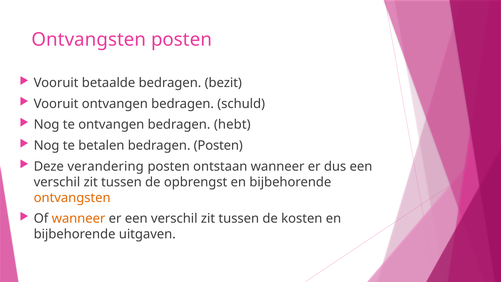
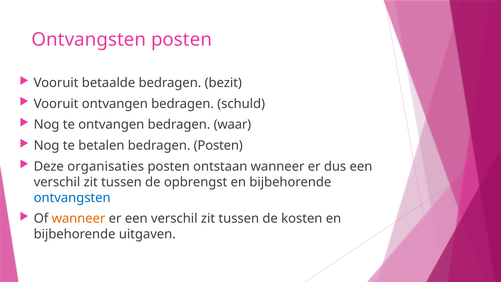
hebt: hebt -> waar
verandering: verandering -> organisaties
ontvangsten at (72, 198) colour: orange -> blue
